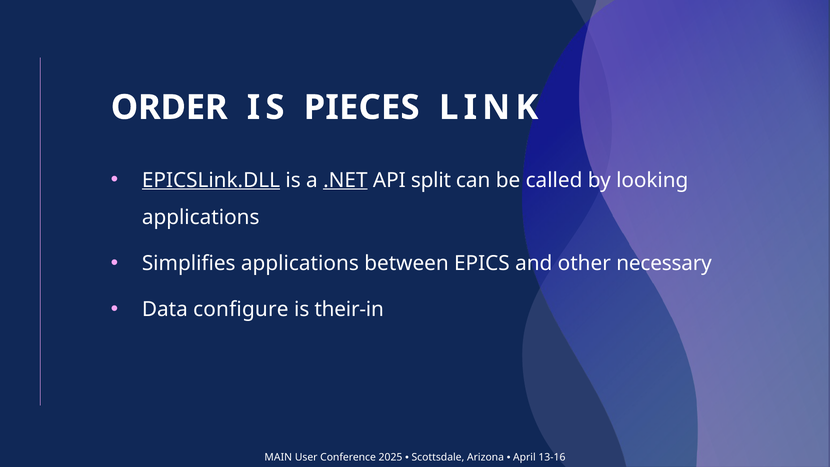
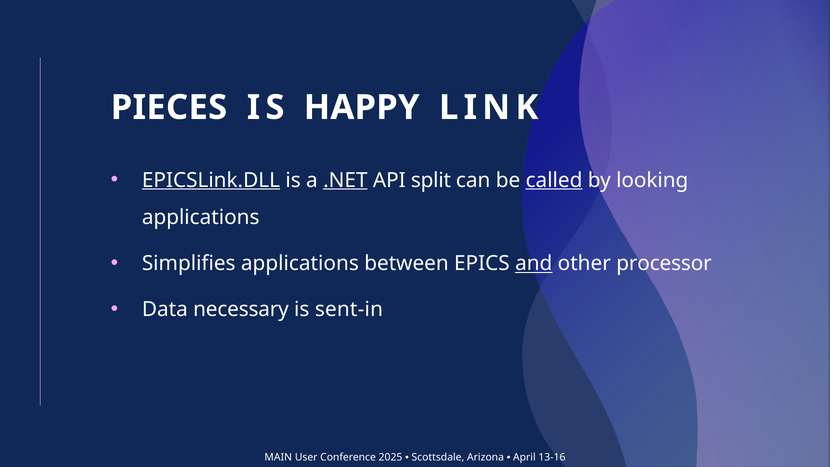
ORDER: ORDER -> PIECES
PIECES: PIECES -> HAPPY
called underline: none -> present
and underline: none -> present
necessary: necessary -> processor
configure: configure -> necessary
their-in: their-in -> sent-in
